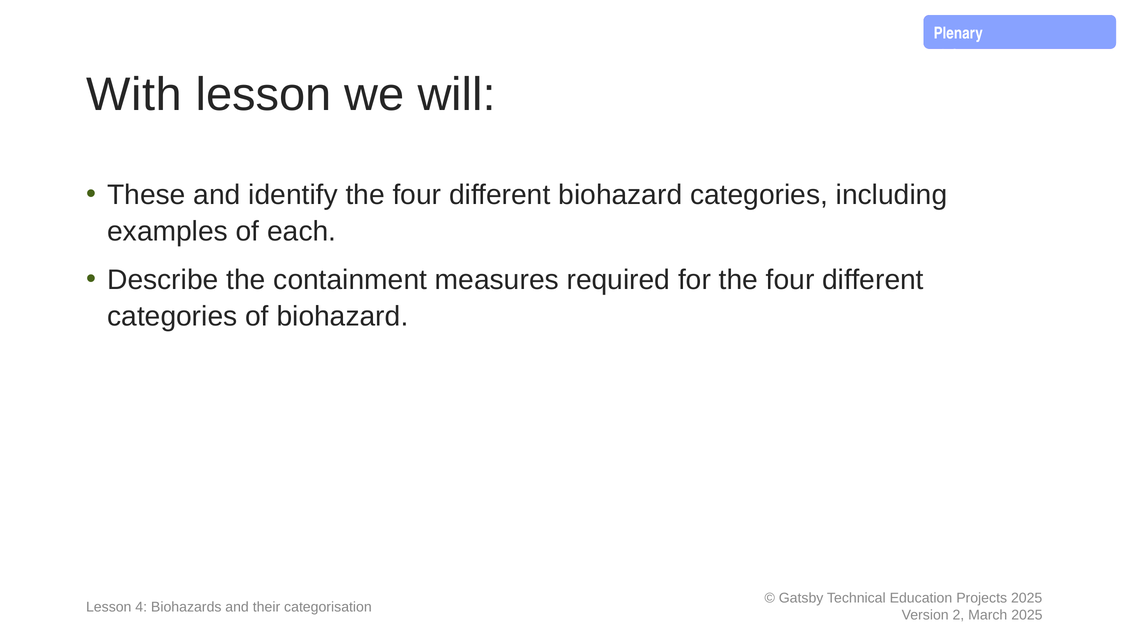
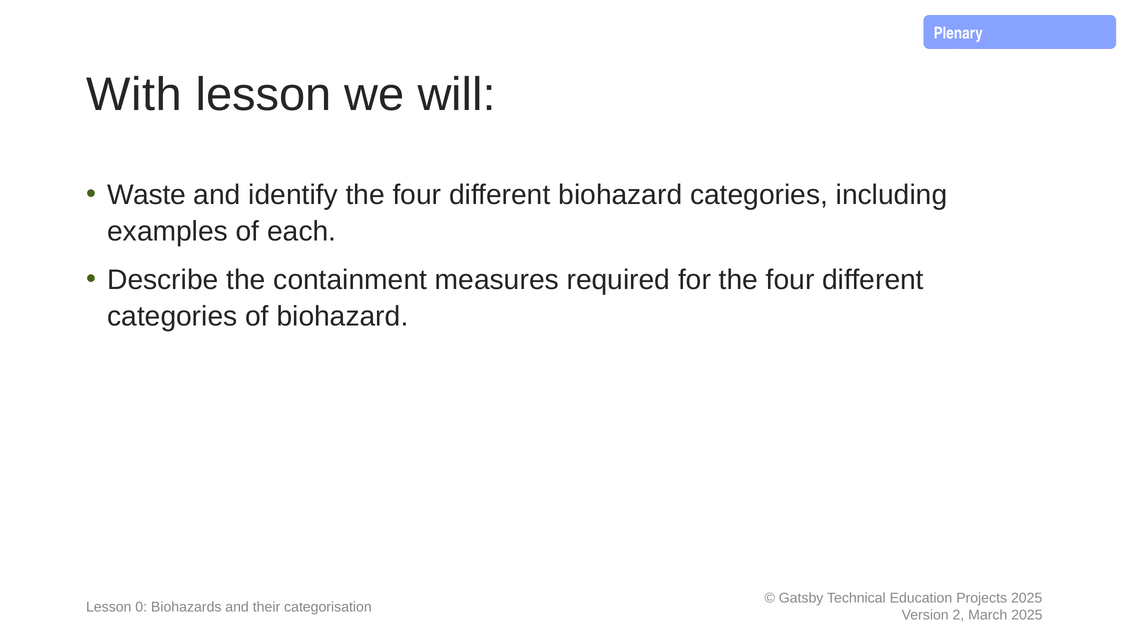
These: These -> Waste
4: 4 -> 0
